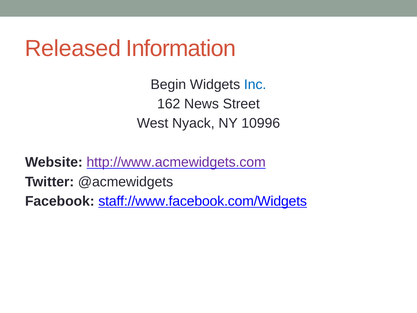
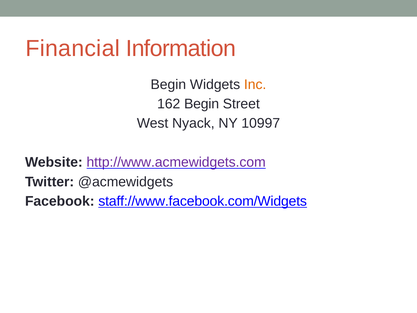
Released: Released -> Financial
Inc colour: blue -> orange
162 News: News -> Begin
10996: 10996 -> 10997
